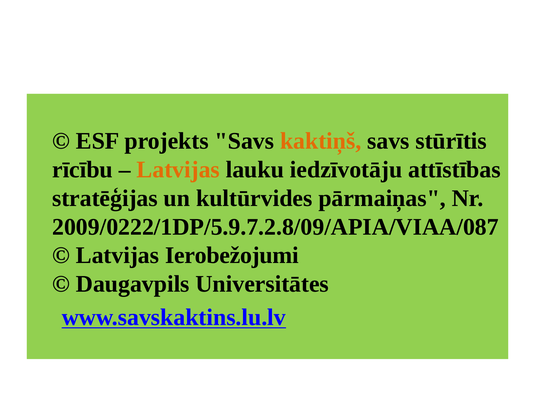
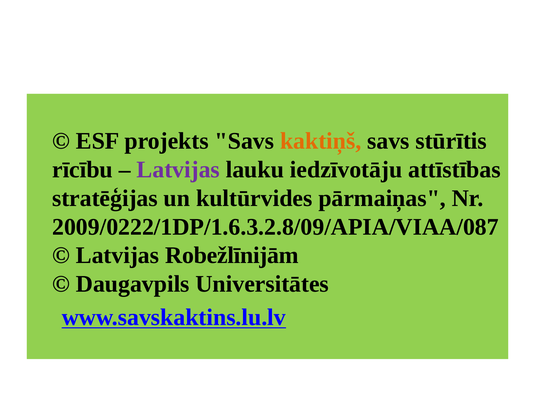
Latvijas at (178, 169) colour: orange -> purple
2009/0222/1DP/5.9.7.2.8/09/APIA/VIAA/087: 2009/0222/1DP/5.9.7.2.8/09/APIA/VIAA/087 -> 2009/0222/1DP/1.6.3.2.8/09/APIA/VIAA/087
Ierobežojumi: Ierobežojumi -> Robežlīnijām
